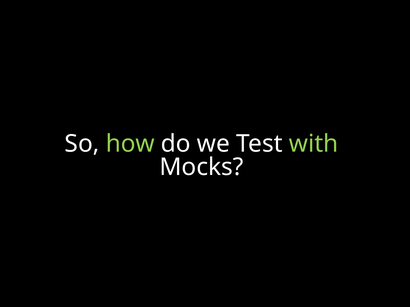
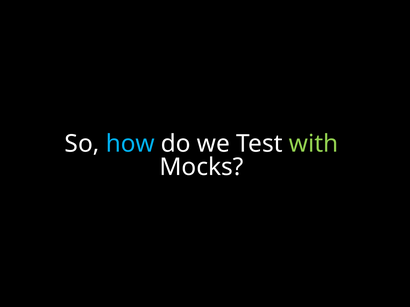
how colour: light green -> light blue
